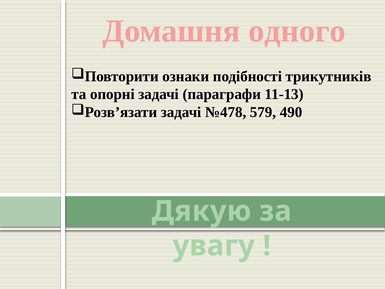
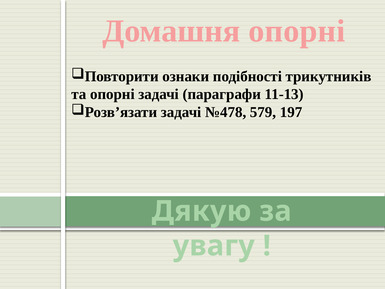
Домашня одного: одного -> опорні
490: 490 -> 197
